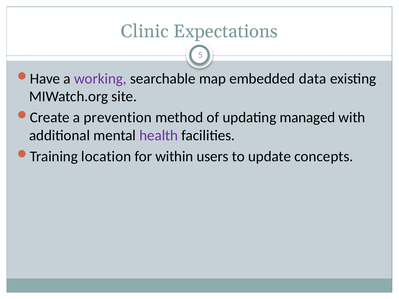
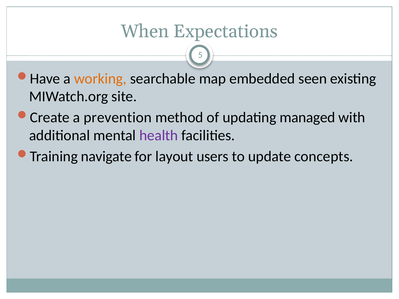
Clinic: Clinic -> When
working colour: purple -> orange
data: data -> seen
location: location -> navigate
within: within -> layout
